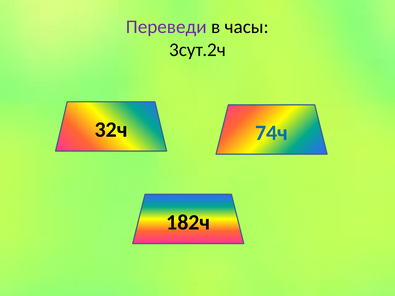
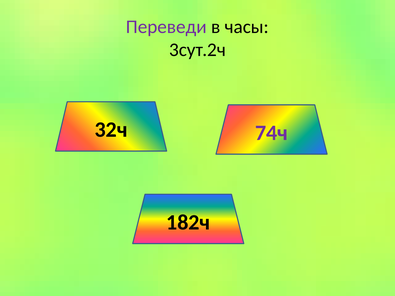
74ч colour: blue -> purple
